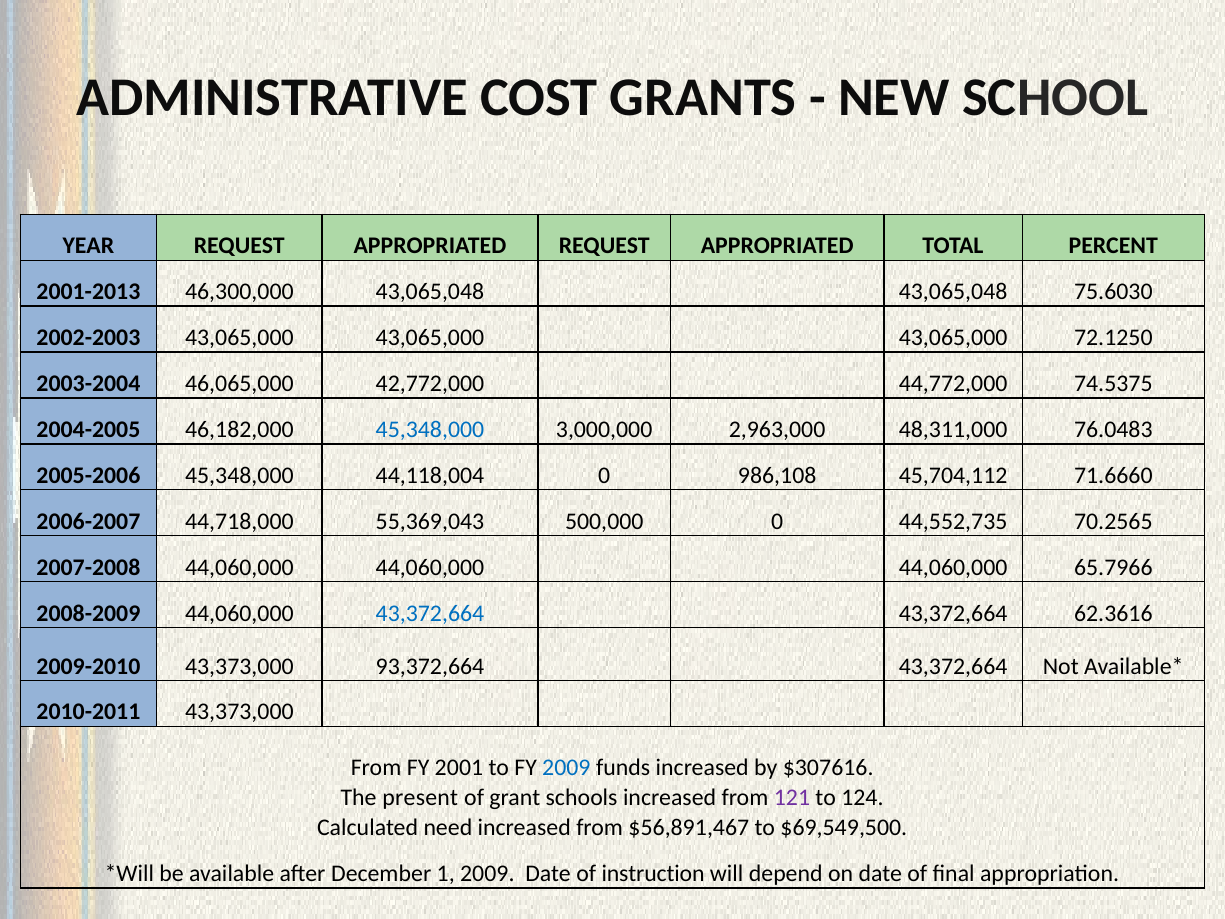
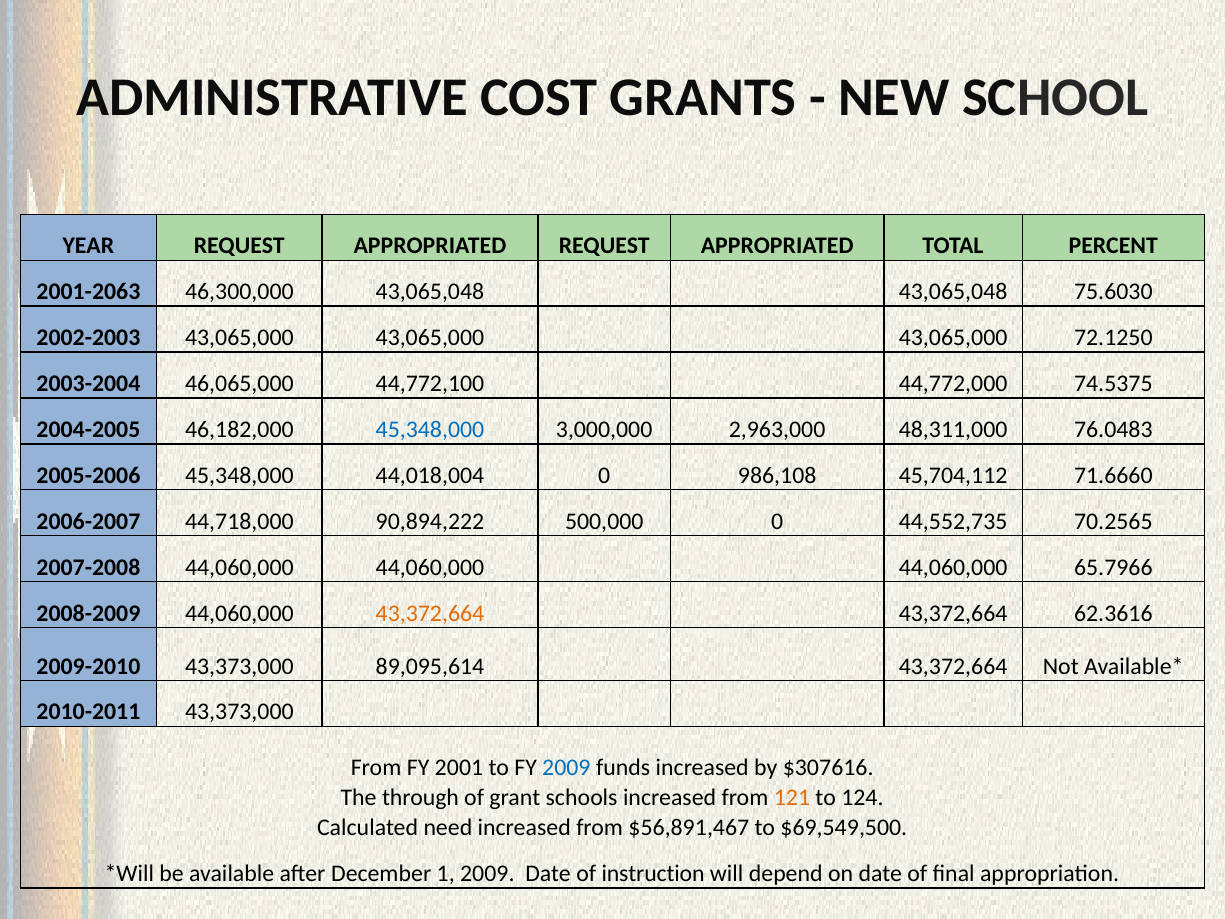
2001-2013: 2001-2013 -> 2001-2063
42,772,000: 42,772,000 -> 44,772,100
44,118,004: 44,118,004 -> 44,018,004
55,369,043: 55,369,043 -> 90,894,222
43,372,664 at (430, 613) colour: blue -> orange
93,372,664: 93,372,664 -> 89,095,614
present: present -> through
121 colour: purple -> orange
